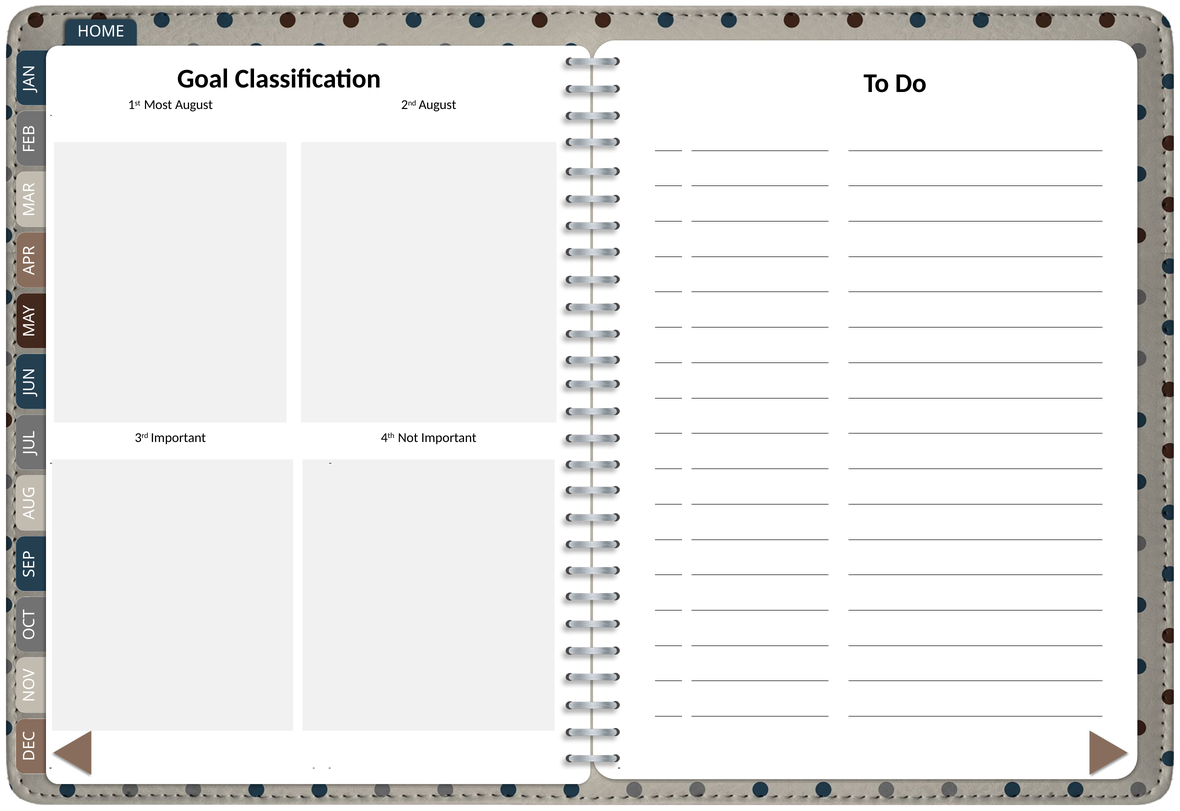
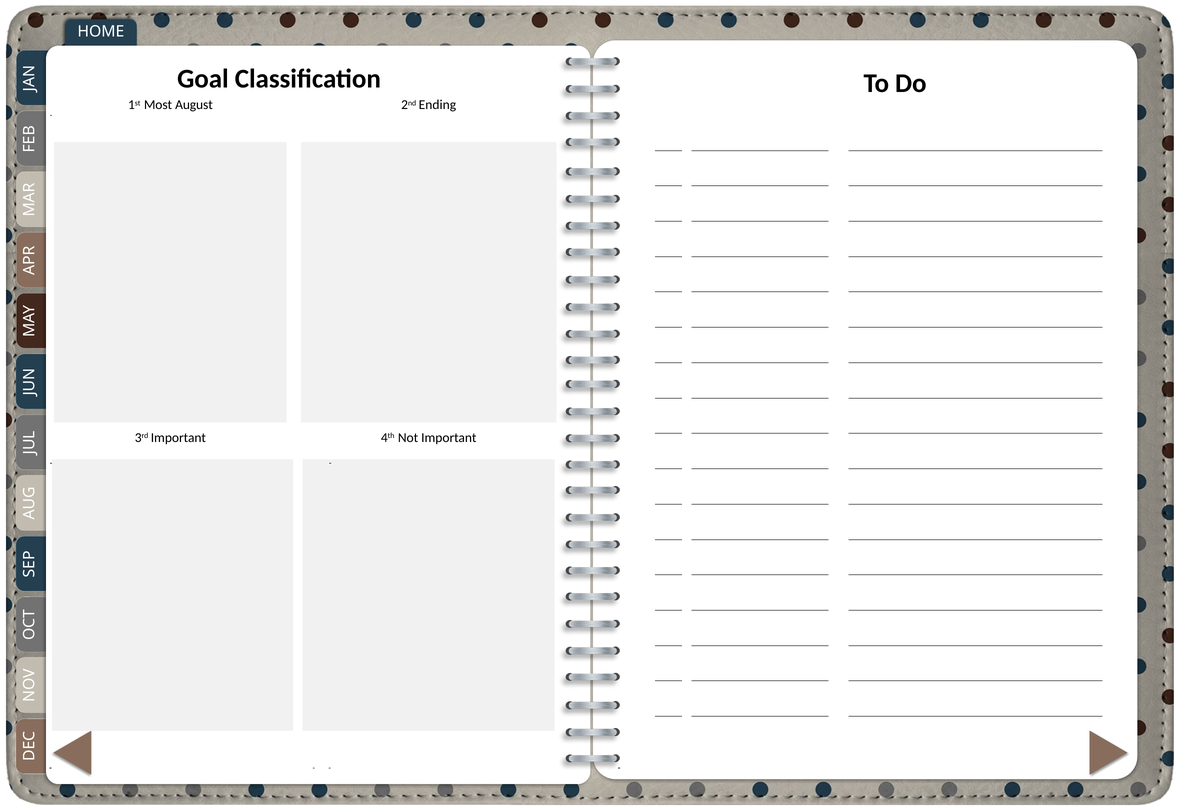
2nd August: August -> Ending
